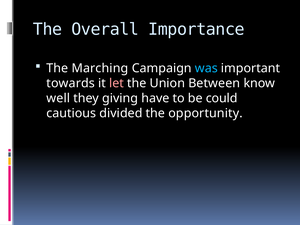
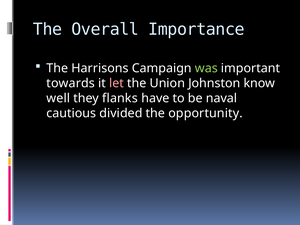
Marching: Marching -> Harrisons
was colour: light blue -> light green
Between: Between -> Johnston
giving: giving -> flanks
could: could -> naval
